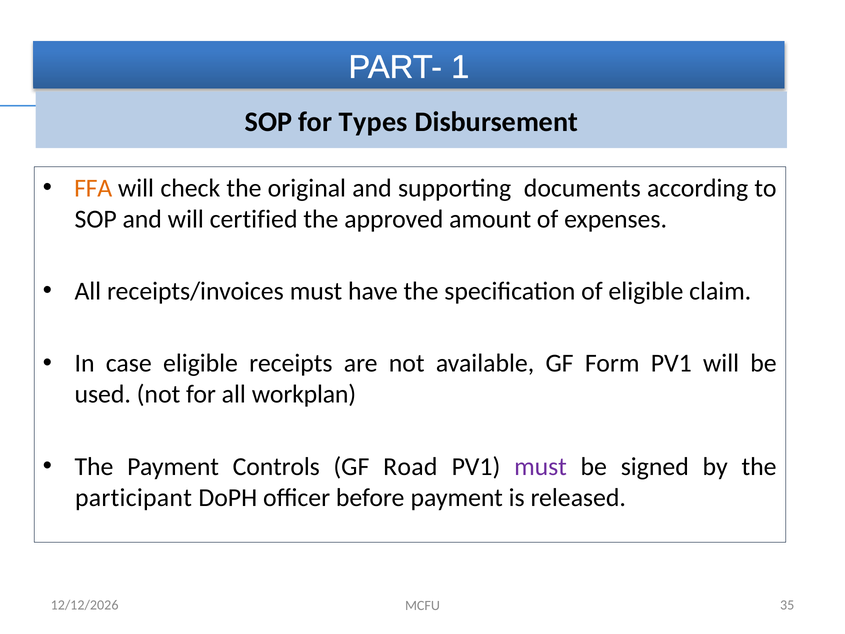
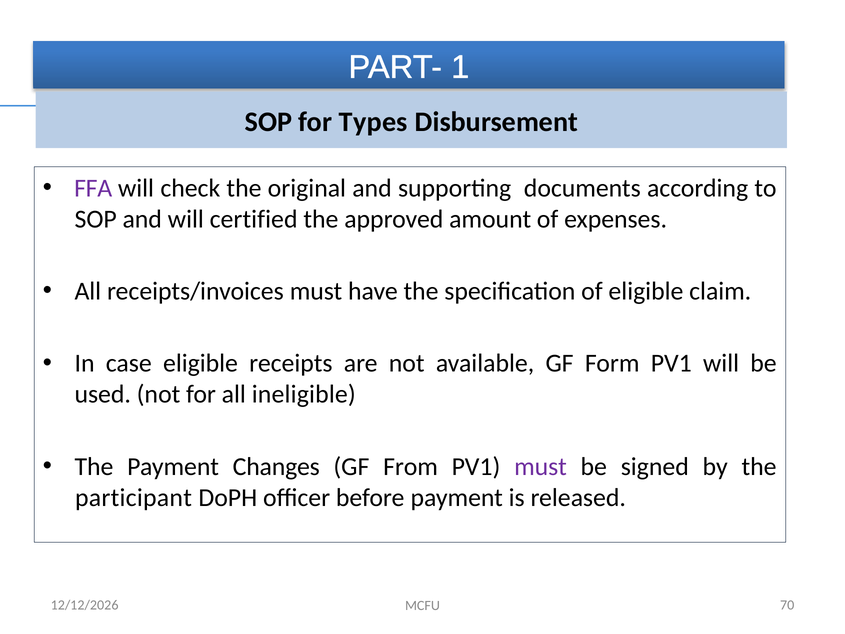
FFA colour: orange -> purple
workplan: workplan -> ineligible
Controls: Controls -> Changes
Road: Road -> From
35: 35 -> 70
